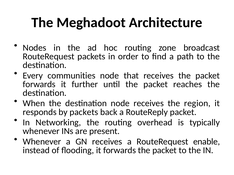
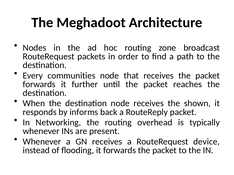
region: region -> shown
by packets: packets -> informs
enable: enable -> device
